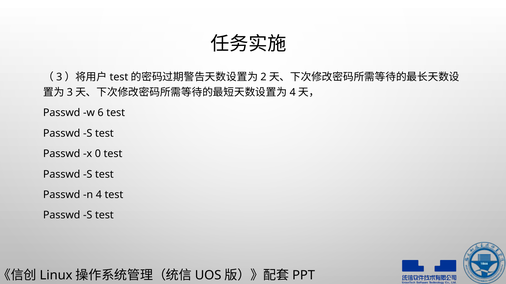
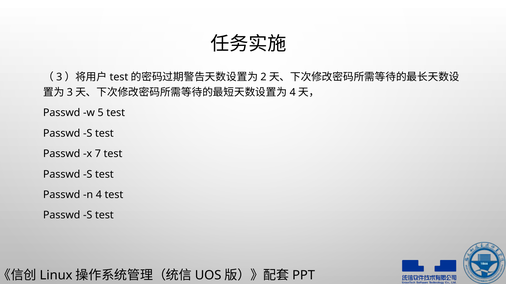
6: 6 -> 5
0: 0 -> 7
